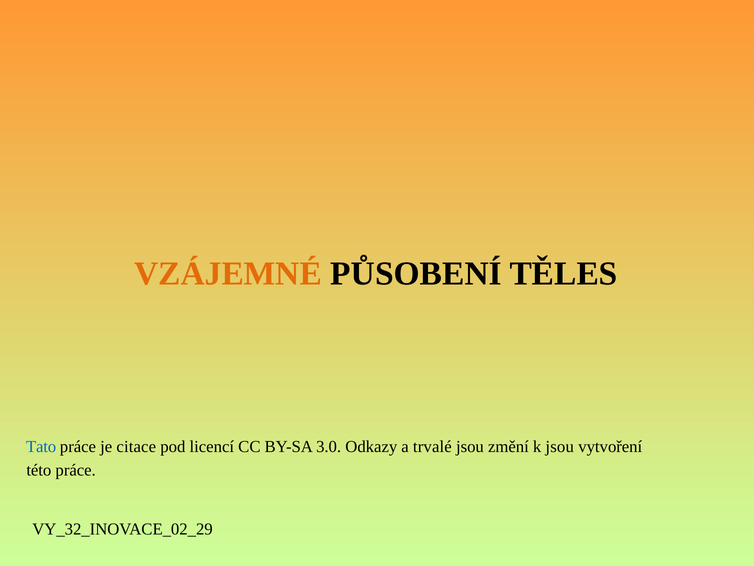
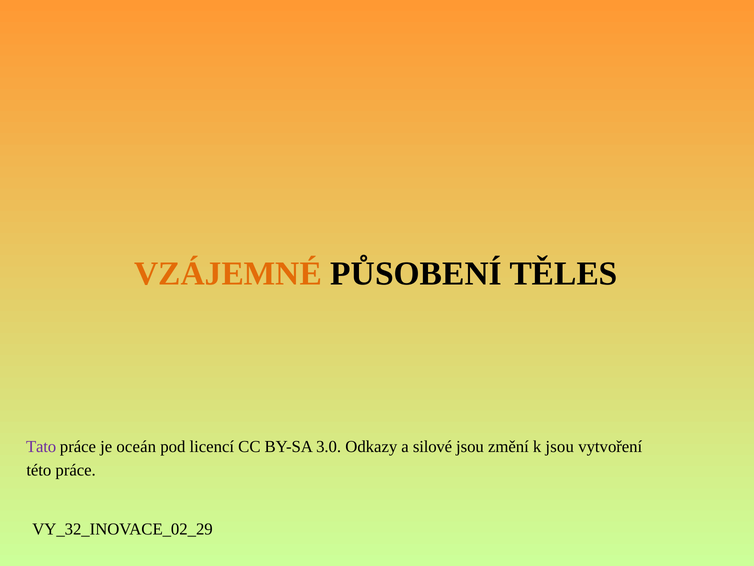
Tato colour: blue -> purple
citace: citace -> oceán
trvalé: trvalé -> silové
